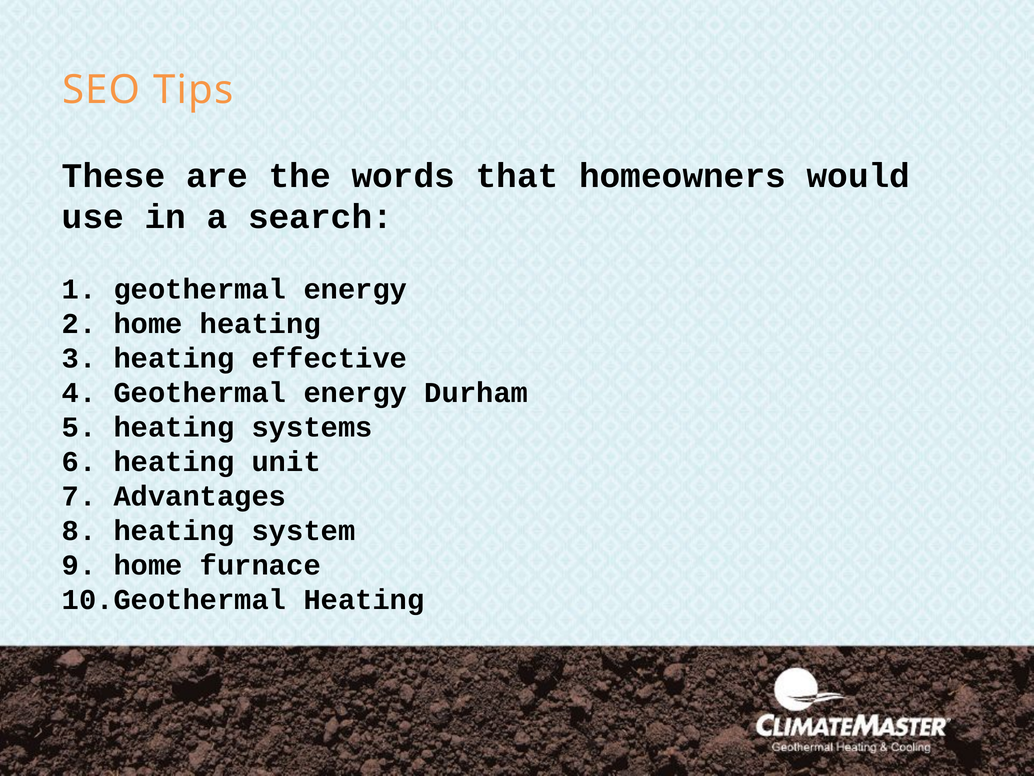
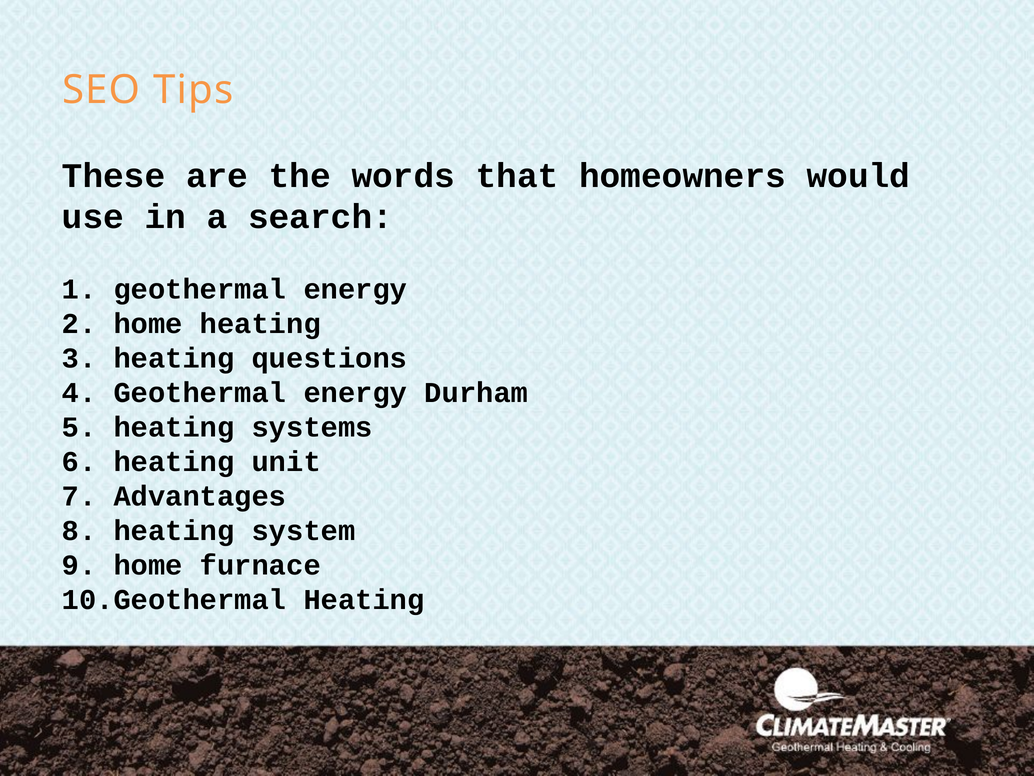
effective: effective -> questions
